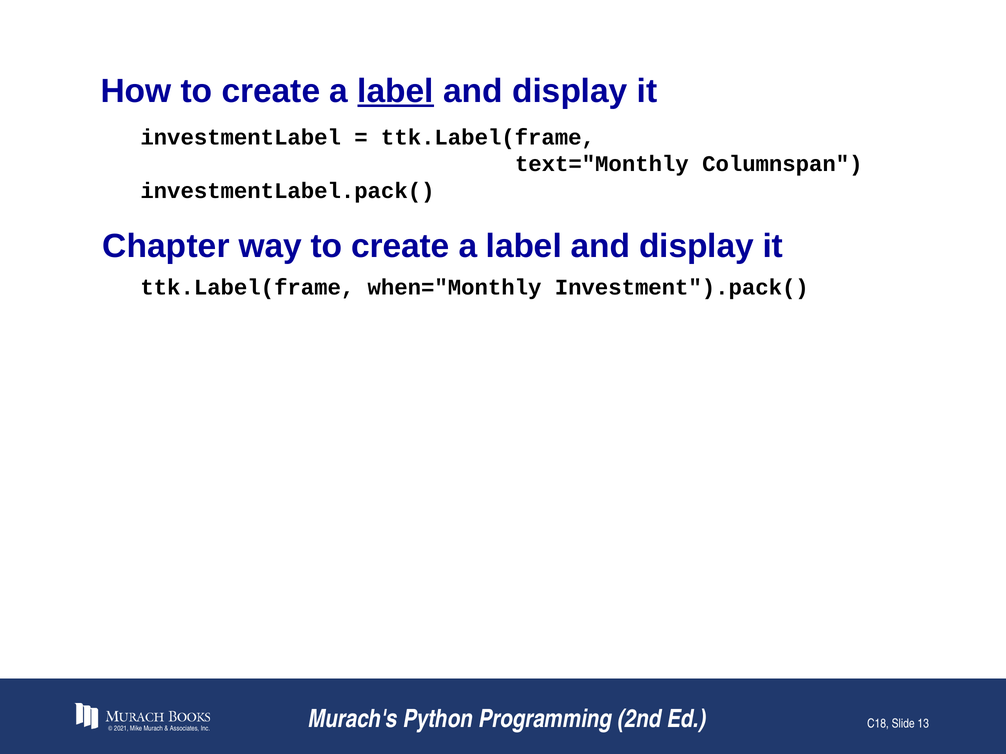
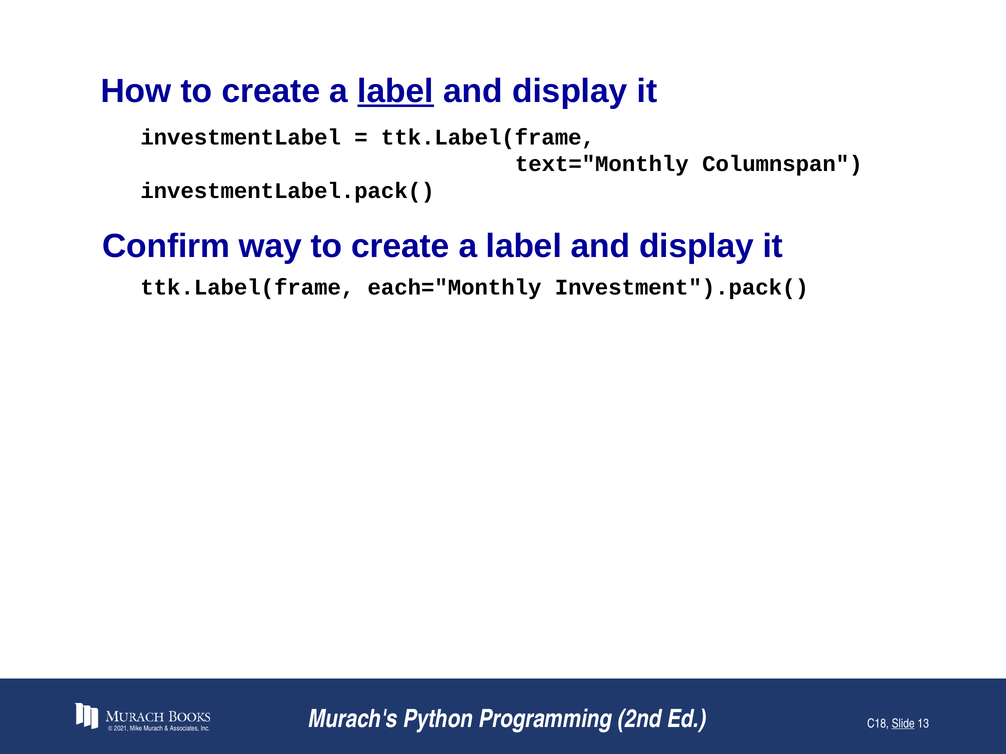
Chapter: Chapter -> Confirm
when="Monthly: when="Monthly -> each="Monthly
Slide underline: none -> present
